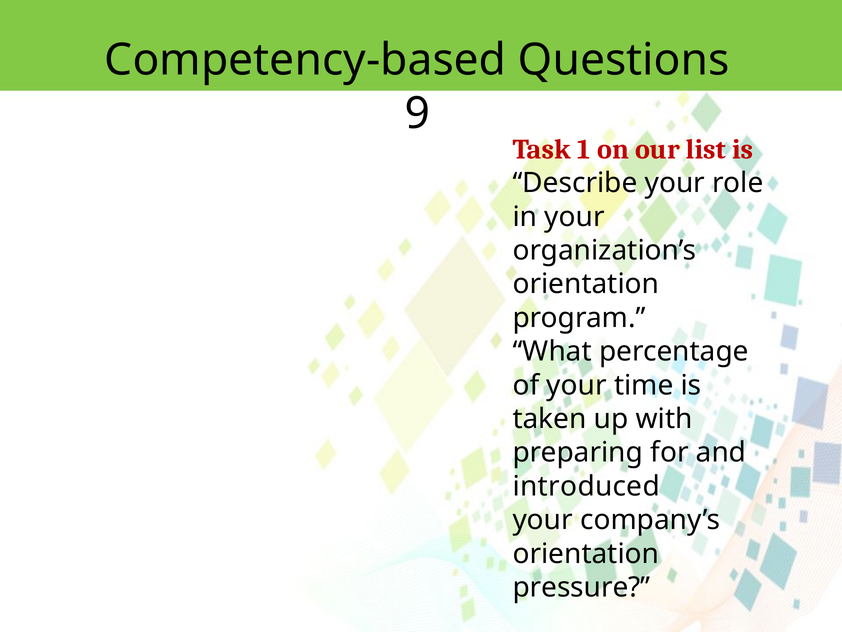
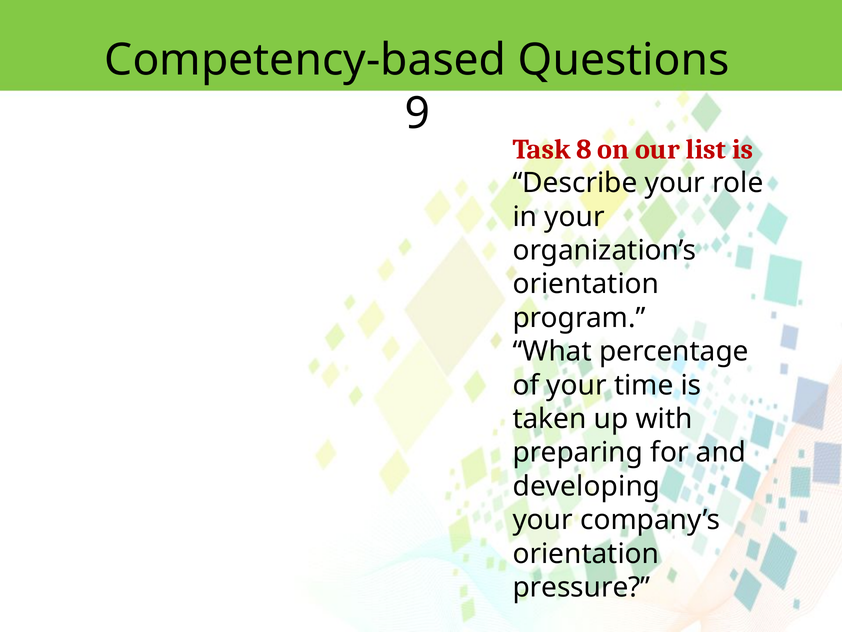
1: 1 -> 8
introduced: introduced -> developing
